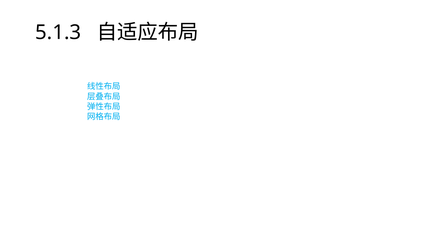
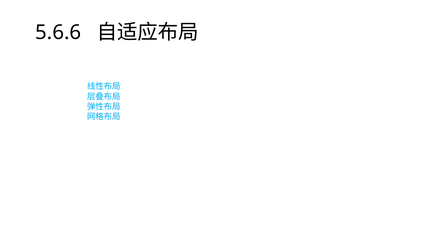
5.1.3: 5.1.3 -> 5.6.6
